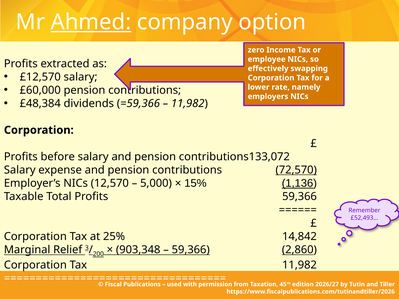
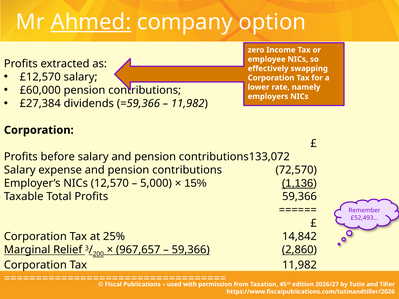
£48,384: £48,384 -> £27,384
72,570 underline: present -> none
903,348: 903,348 -> 967,657
